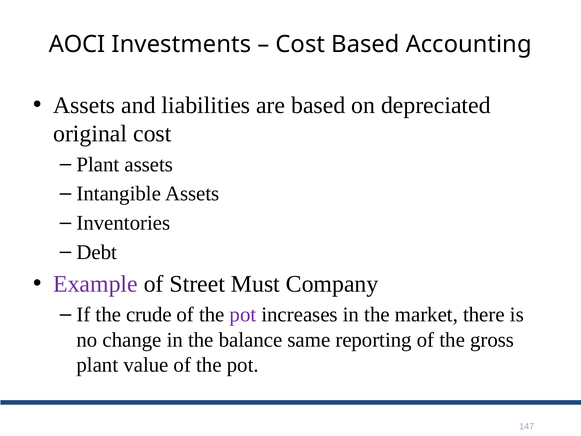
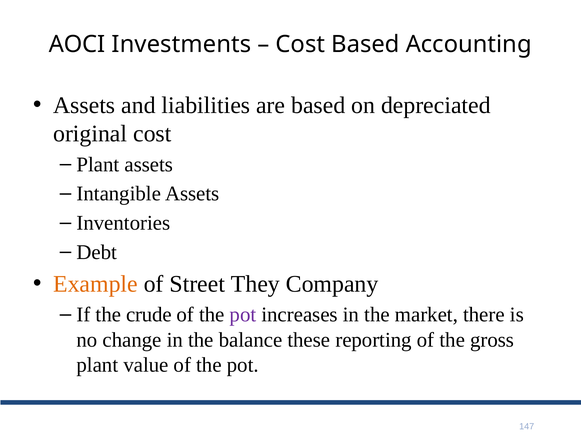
Example colour: purple -> orange
Must: Must -> They
same: same -> these
